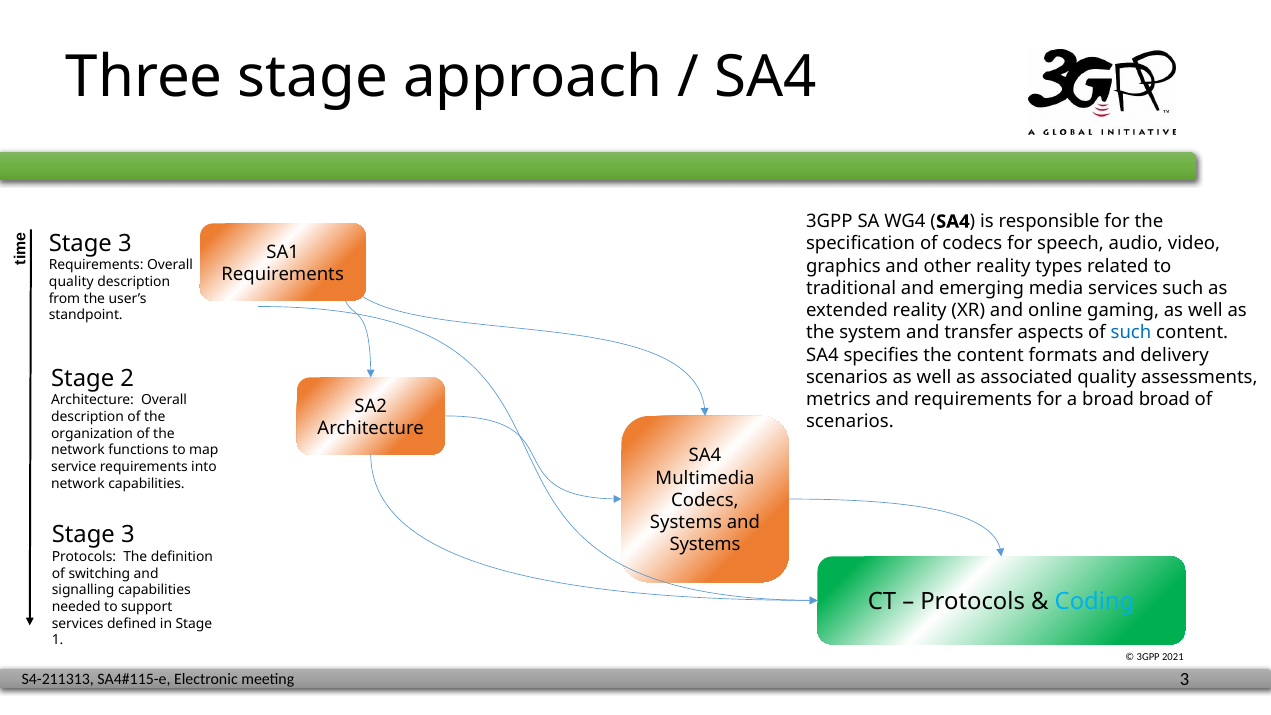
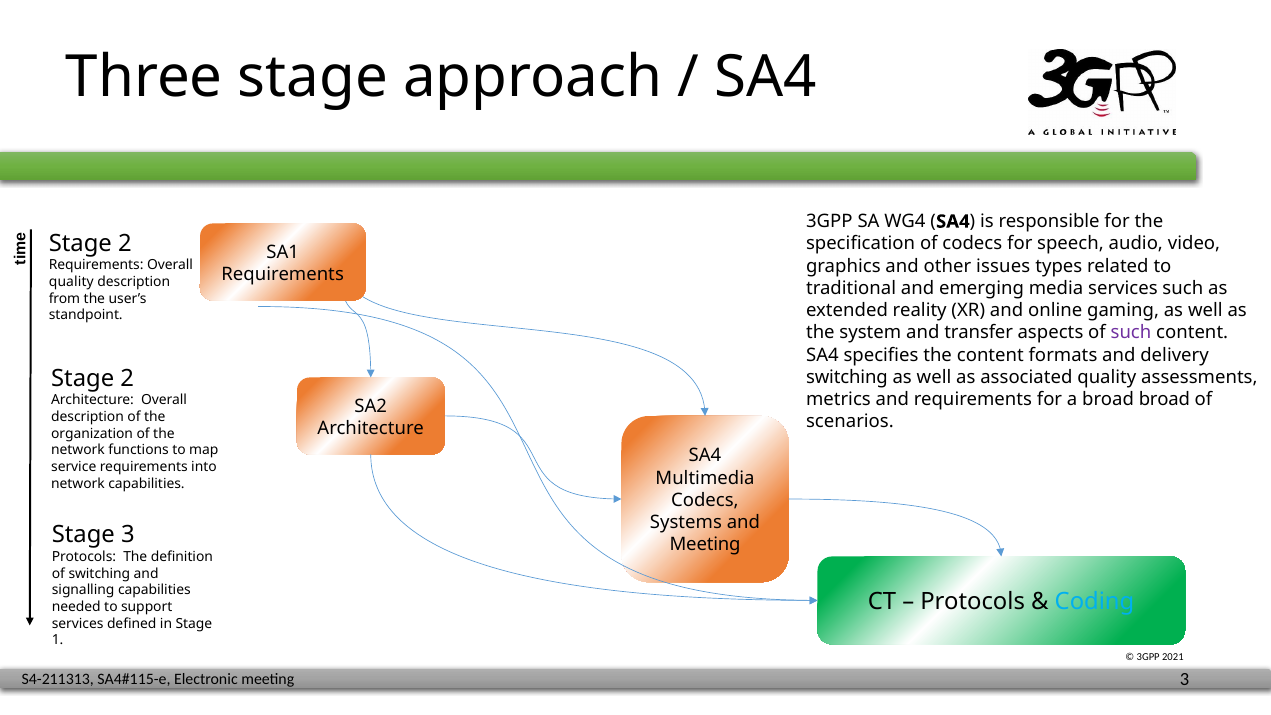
3 at (125, 243): 3 -> 2
other reality: reality -> issues
such at (1131, 333) colour: blue -> purple
scenarios at (847, 377): scenarios -> switching
Systems at (705, 545): Systems -> Meeting
